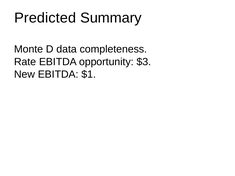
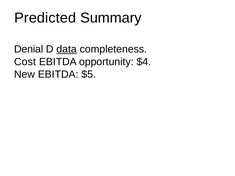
Monte: Monte -> Denial
data underline: none -> present
Rate: Rate -> Cost
$3: $3 -> $4
$1: $1 -> $5
